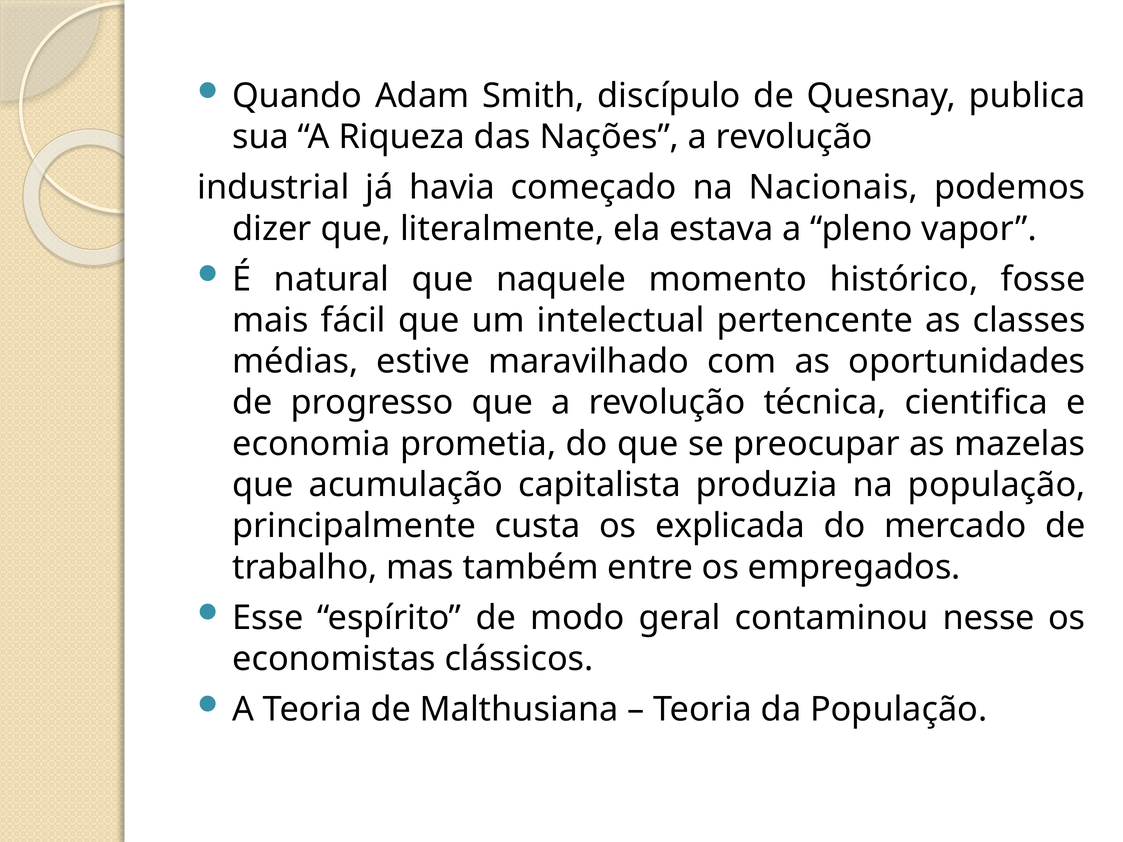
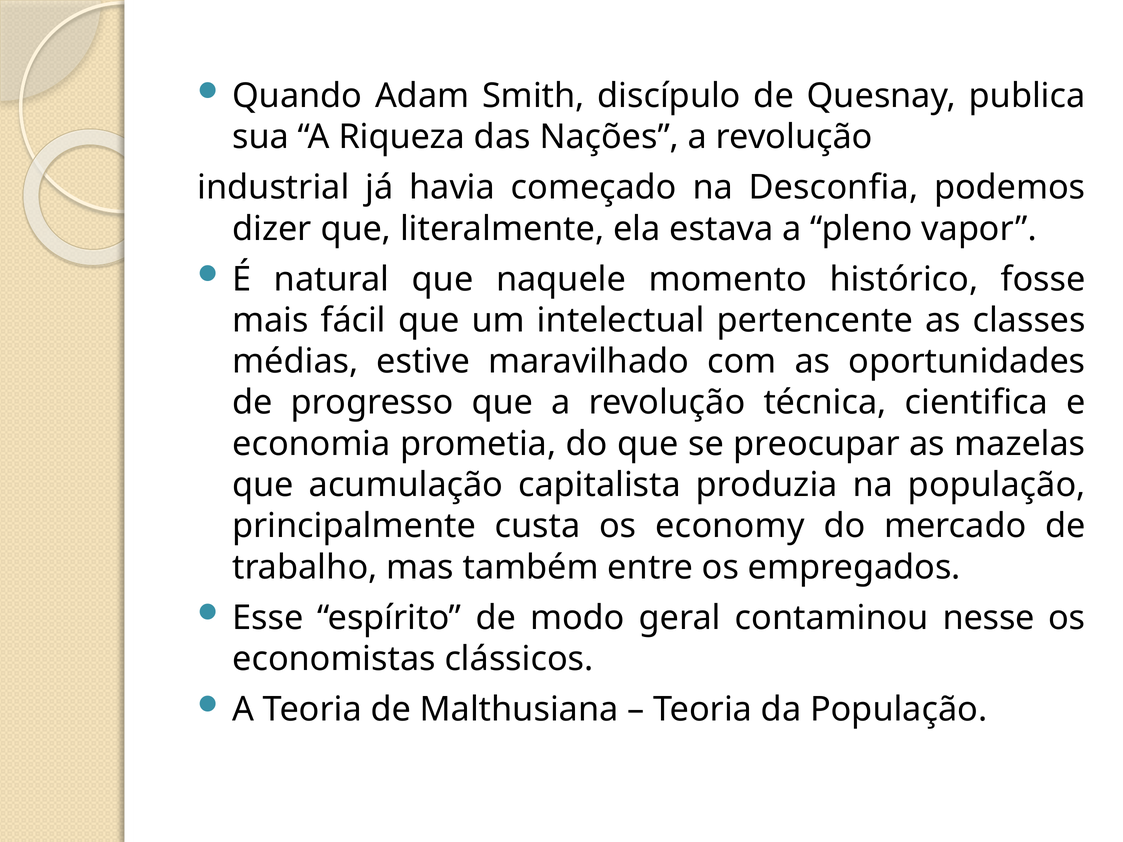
Nacionais: Nacionais -> Desconfia
explicada: explicada -> economy
